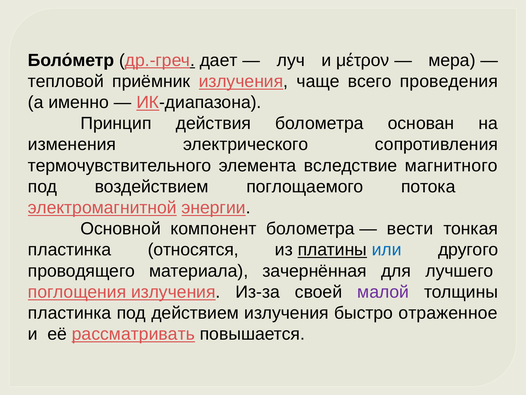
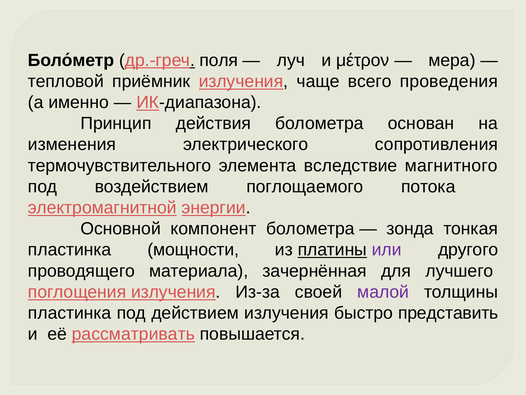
дает: дает -> поля
вести: вести -> зонда
относятся: относятся -> мощности
или colour: blue -> purple
отраженное: отраженное -> представить
